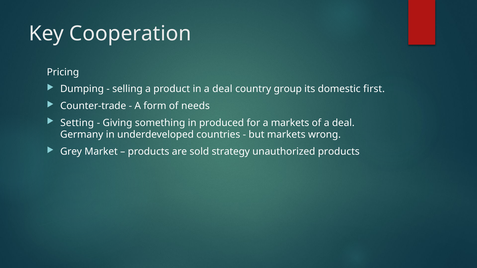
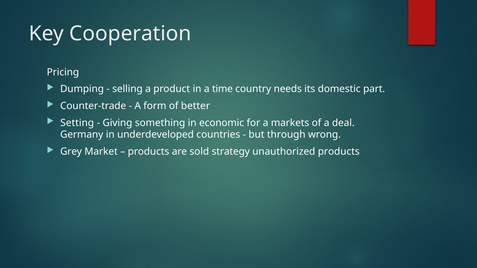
in a deal: deal -> time
group: group -> needs
first: first -> part
needs: needs -> better
produced: produced -> economic
but markets: markets -> through
